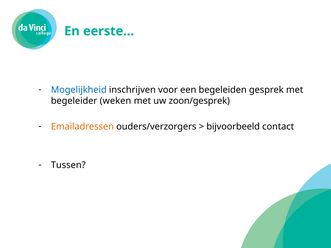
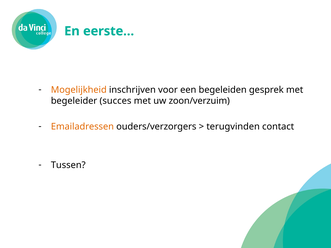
Mogelijkheid colour: blue -> orange
weken: weken -> succes
zoon/gesprek: zoon/gesprek -> zoon/verzuim
bijvoorbeeld: bijvoorbeeld -> terugvinden
